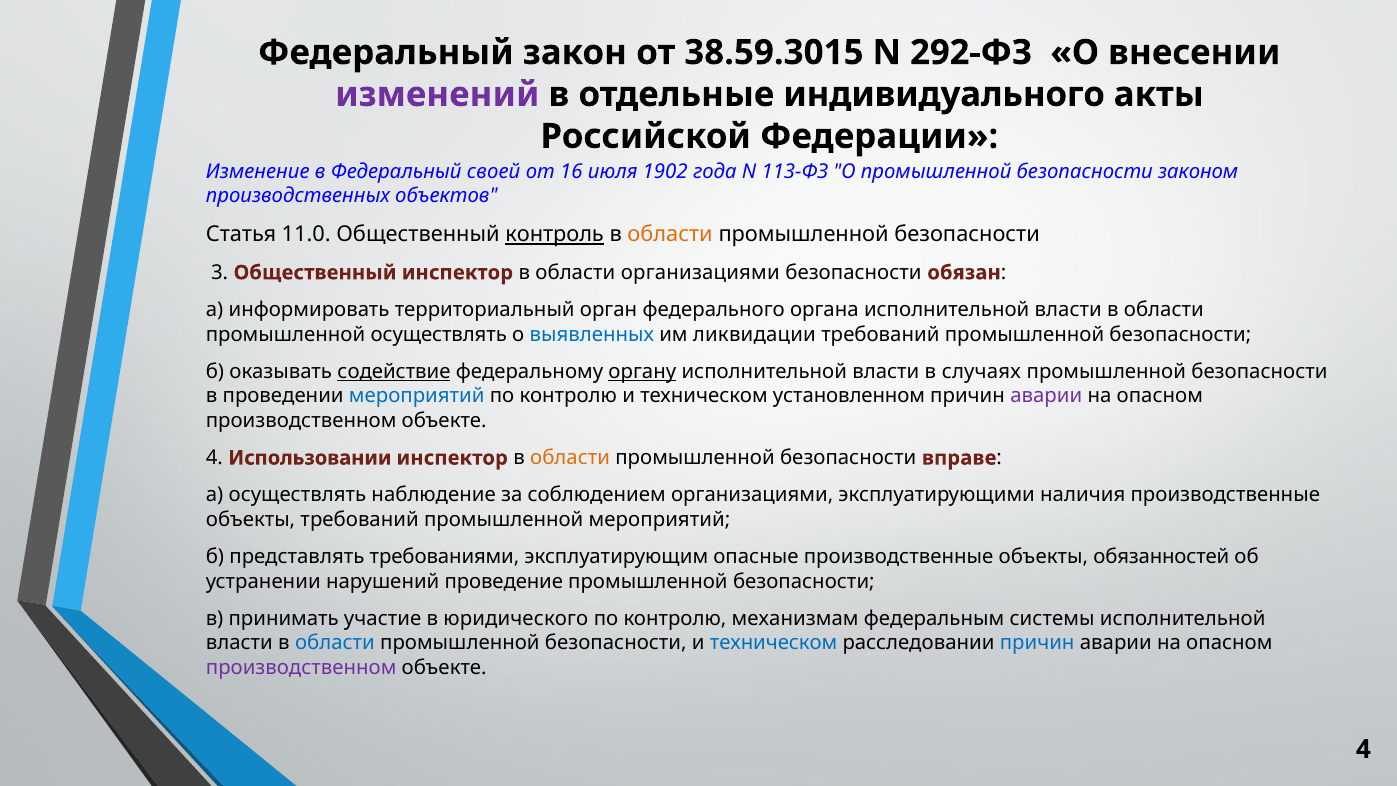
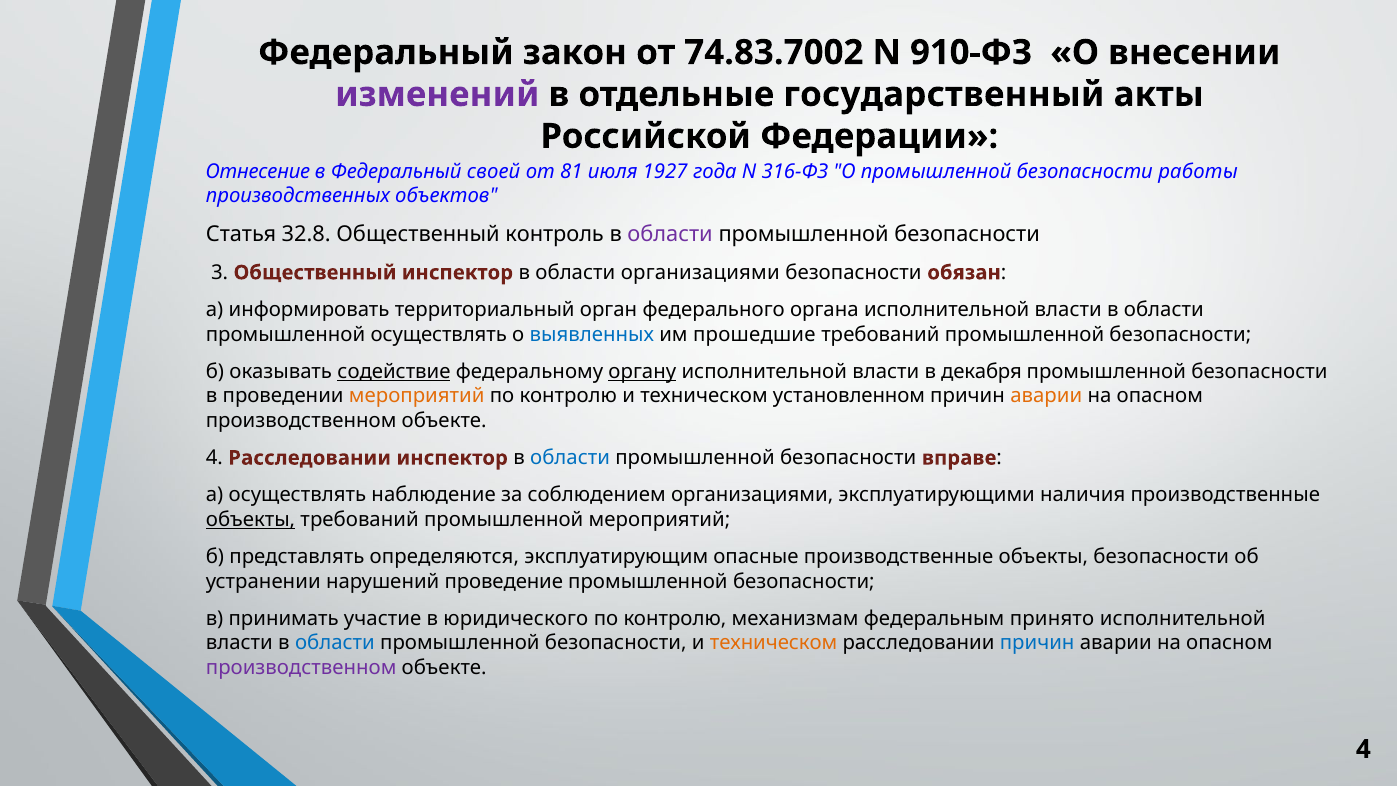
38.59.3015: 38.59.3015 -> 74.83.7002
292-ФЗ: 292-ФЗ -> 910-ФЗ
индивидуального: индивидуального -> государственный
Изменение: Изменение -> Отнесение
16: 16 -> 81
1902: 1902 -> 1927
113-ФЗ: 113-ФЗ -> 316-ФЗ
законом: законом -> работы
11.0: 11.0 -> 32.8
контроль underline: present -> none
области at (670, 235) colour: orange -> purple
ликвидации: ликвидации -> прошедшие
случаях: случаях -> декабря
мероприятий at (417, 396) colour: blue -> orange
аварии at (1046, 396) colour: purple -> orange
4 Использовании: Использовании -> Расследовании
области at (570, 458) colour: orange -> blue
объекты at (251, 520) underline: none -> present
требованиями: требованиями -> определяются
объекты обязанностей: обязанностей -> безопасности
системы: системы -> принято
техническом at (774, 643) colour: blue -> orange
